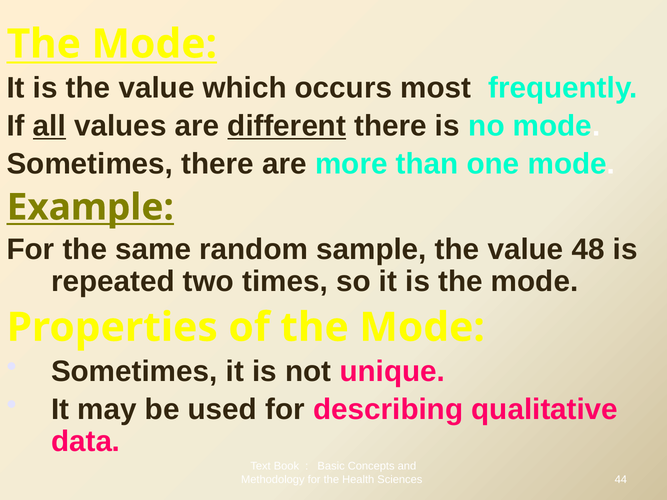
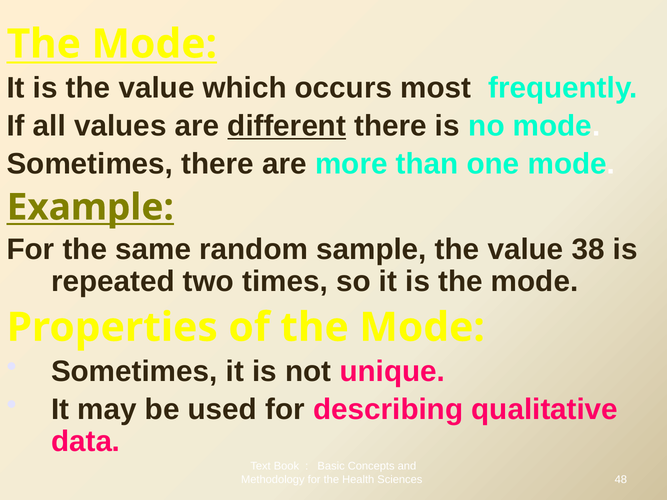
all underline: present -> none
48: 48 -> 38
44: 44 -> 48
